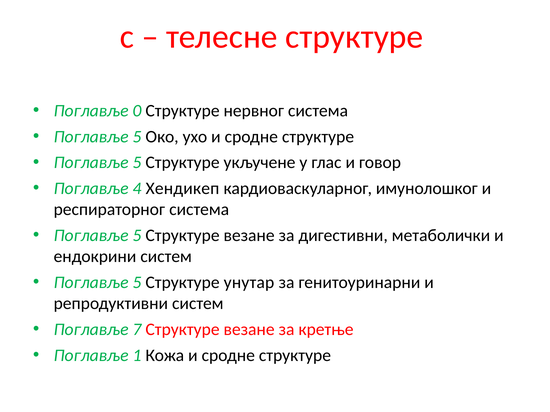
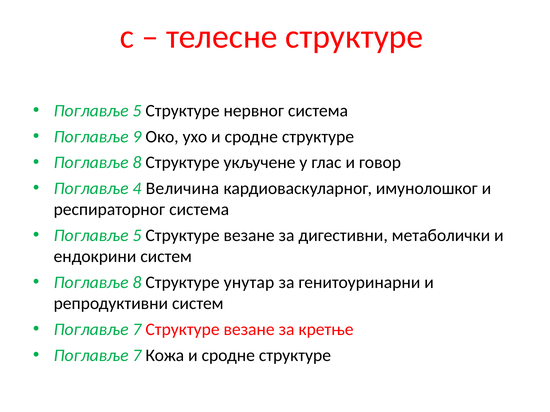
0 at (137, 111): 0 -> 5
5 at (137, 137): 5 -> 9
5 at (137, 163): 5 -> 8
Хендикеп: Хендикеп -> Величина
5 at (137, 283): 5 -> 8
1 at (137, 356): 1 -> 7
